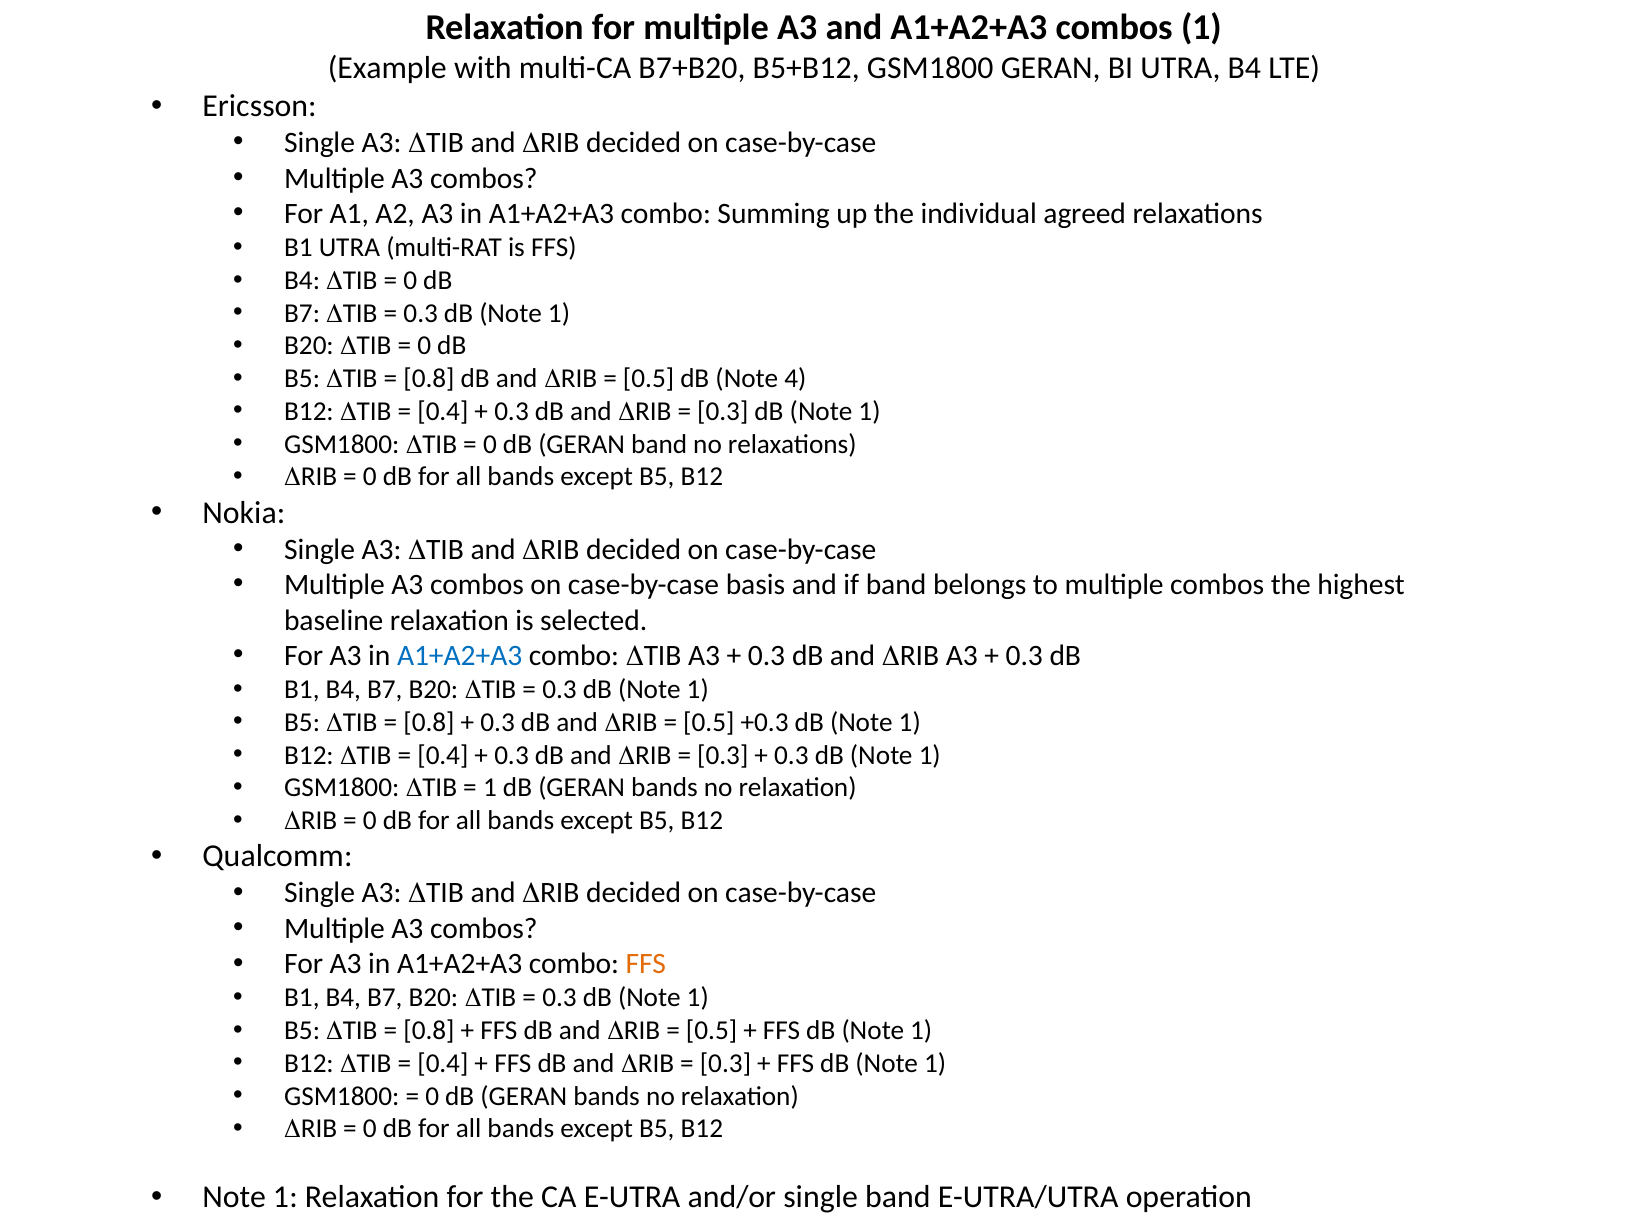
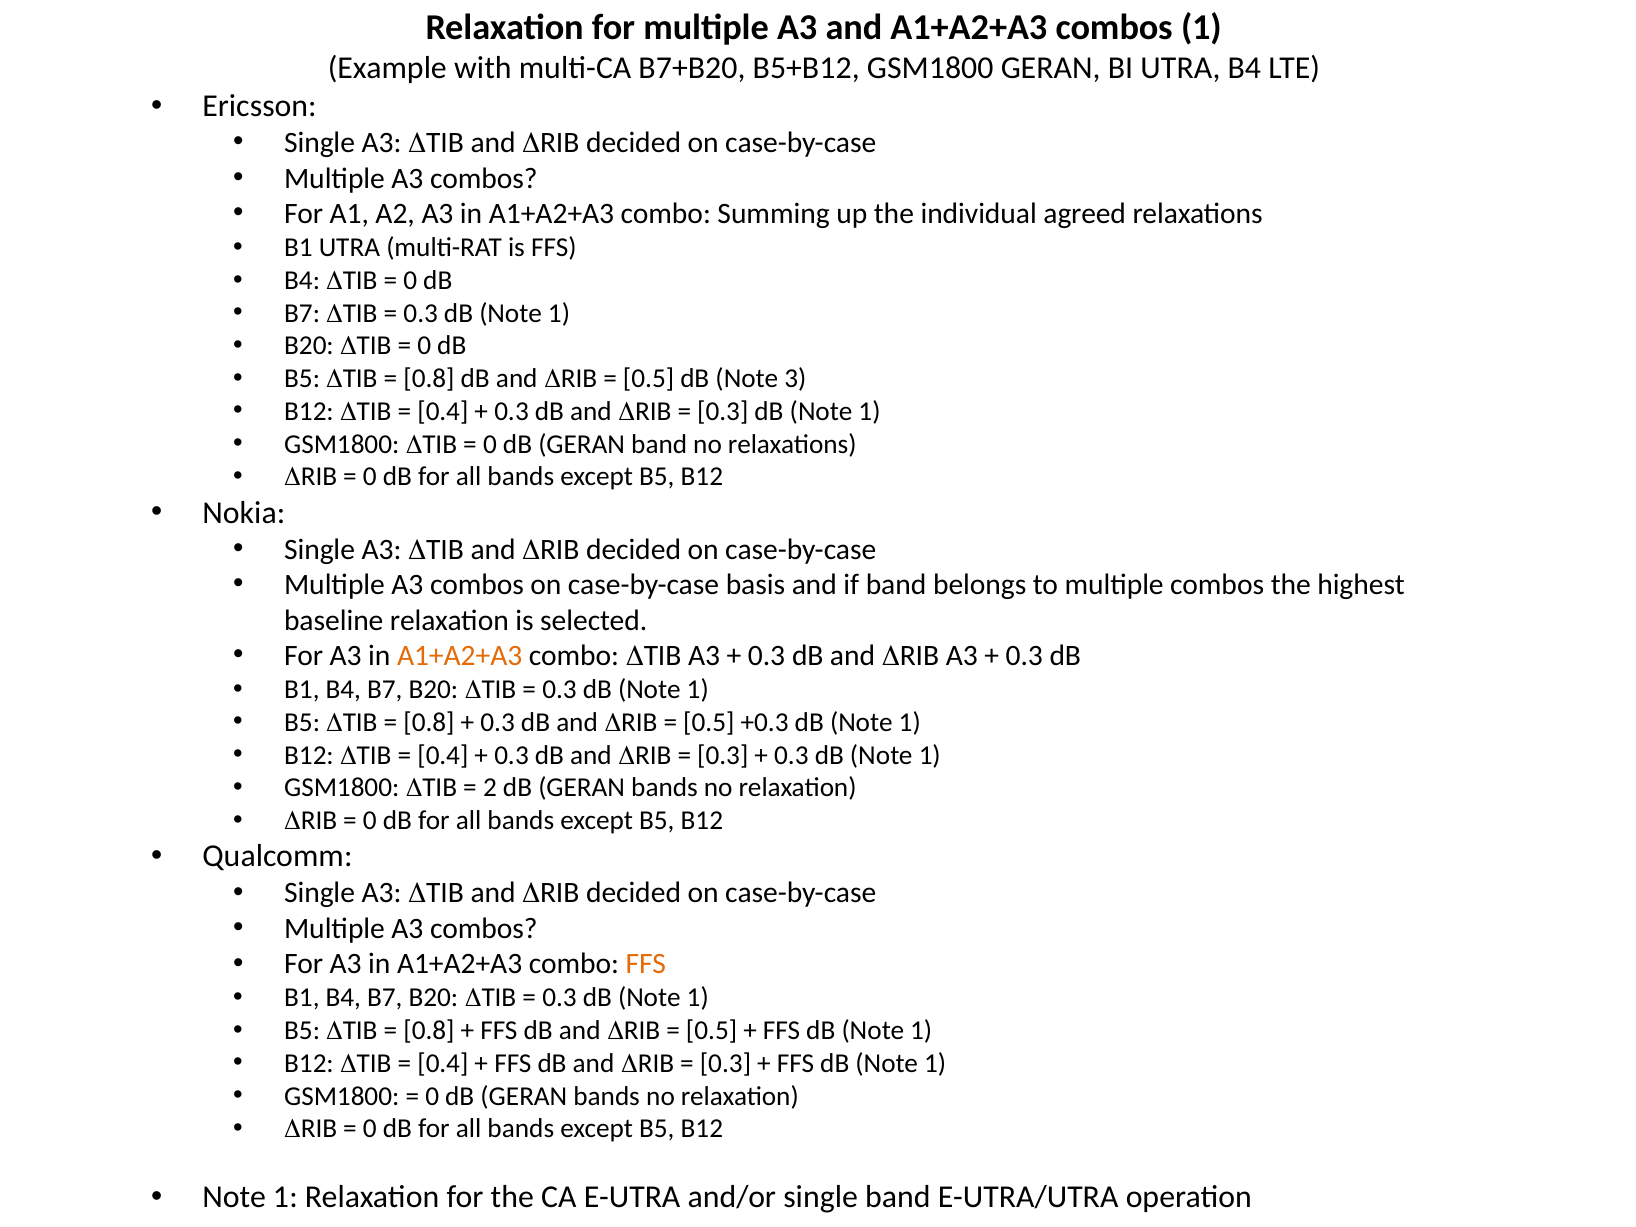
4: 4 -> 3
A1+A2+A3 at (460, 656) colour: blue -> orange
1 at (490, 788): 1 -> 2
